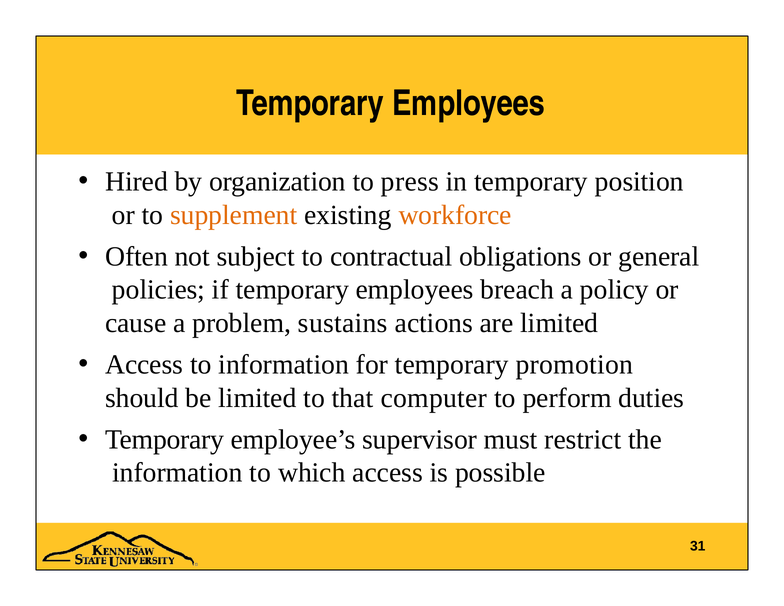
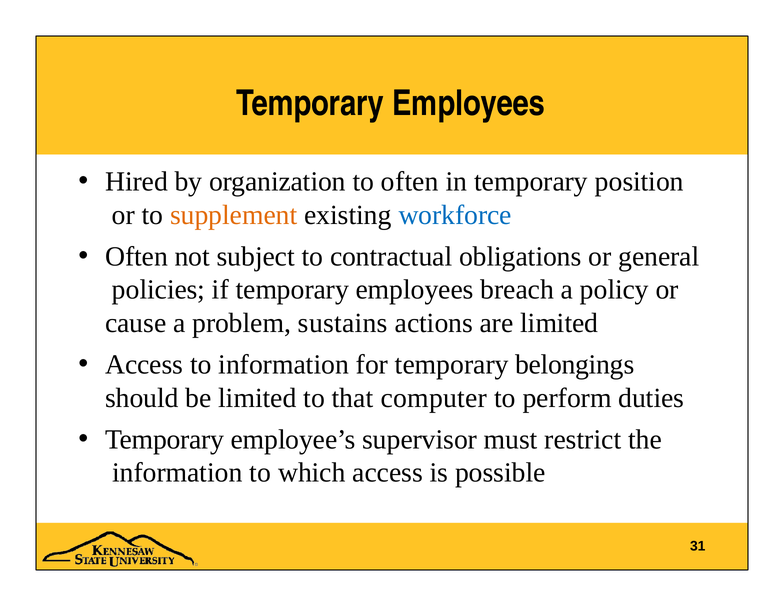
to press: press -> often
workforce colour: orange -> blue
promotion: promotion -> belongings
